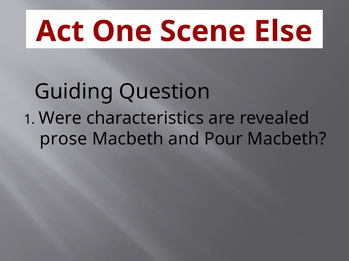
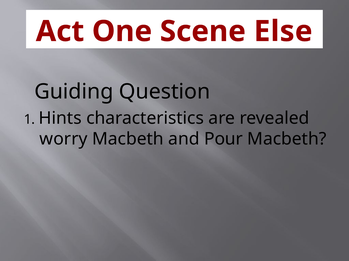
Were: Were -> Hints
prose: prose -> worry
